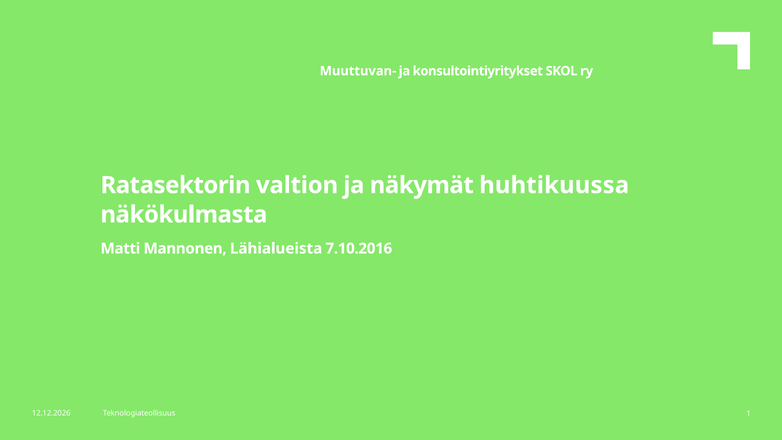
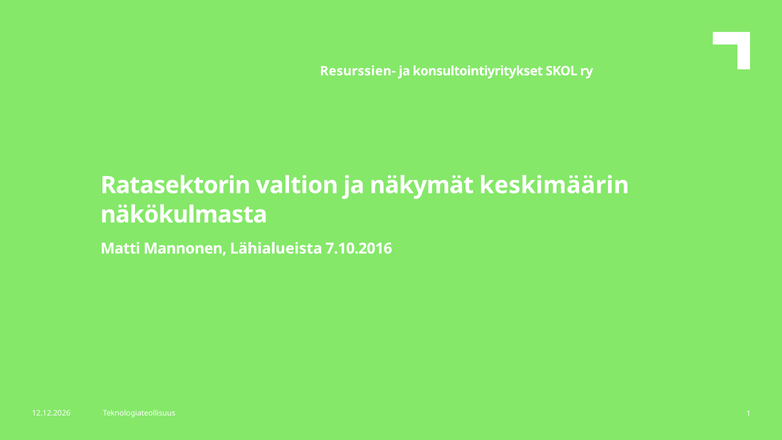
Muuttuvan-: Muuttuvan- -> Resurssien-
huhtikuussa: huhtikuussa -> keskimäärin
